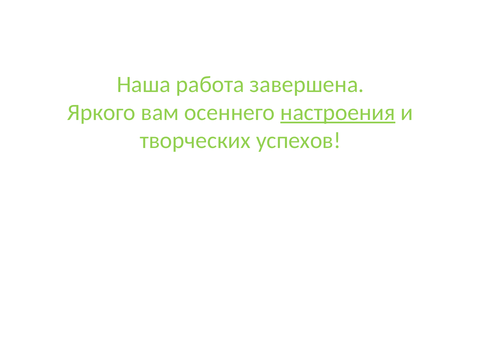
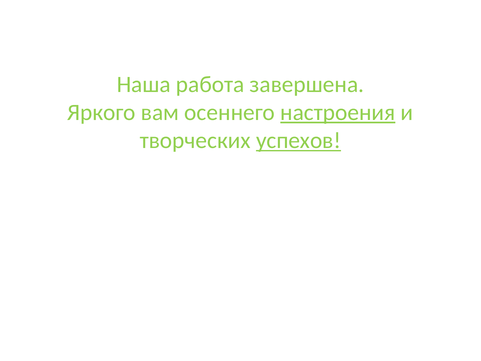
успехов underline: none -> present
